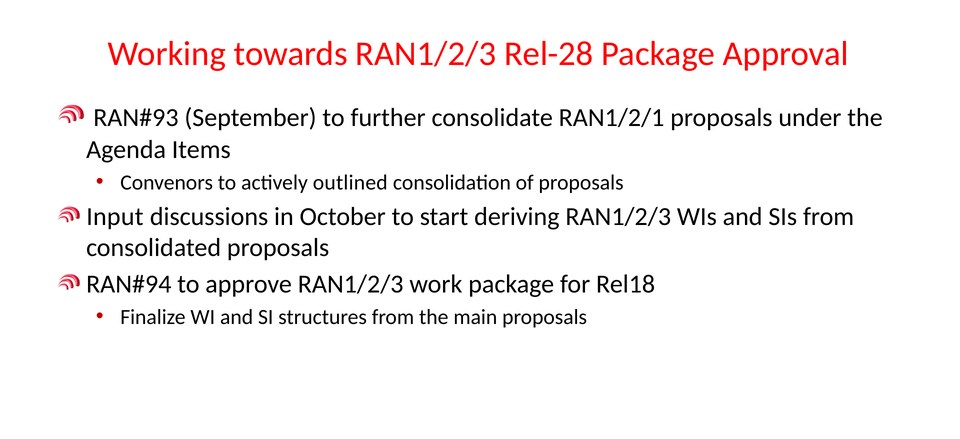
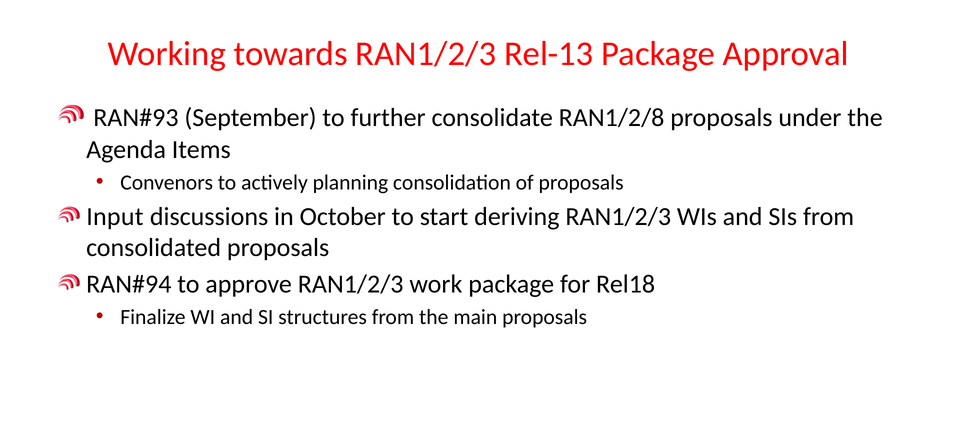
Rel-28: Rel-28 -> Rel-13
RAN1/2/1: RAN1/2/1 -> RAN1/2/8
outlined: outlined -> planning
